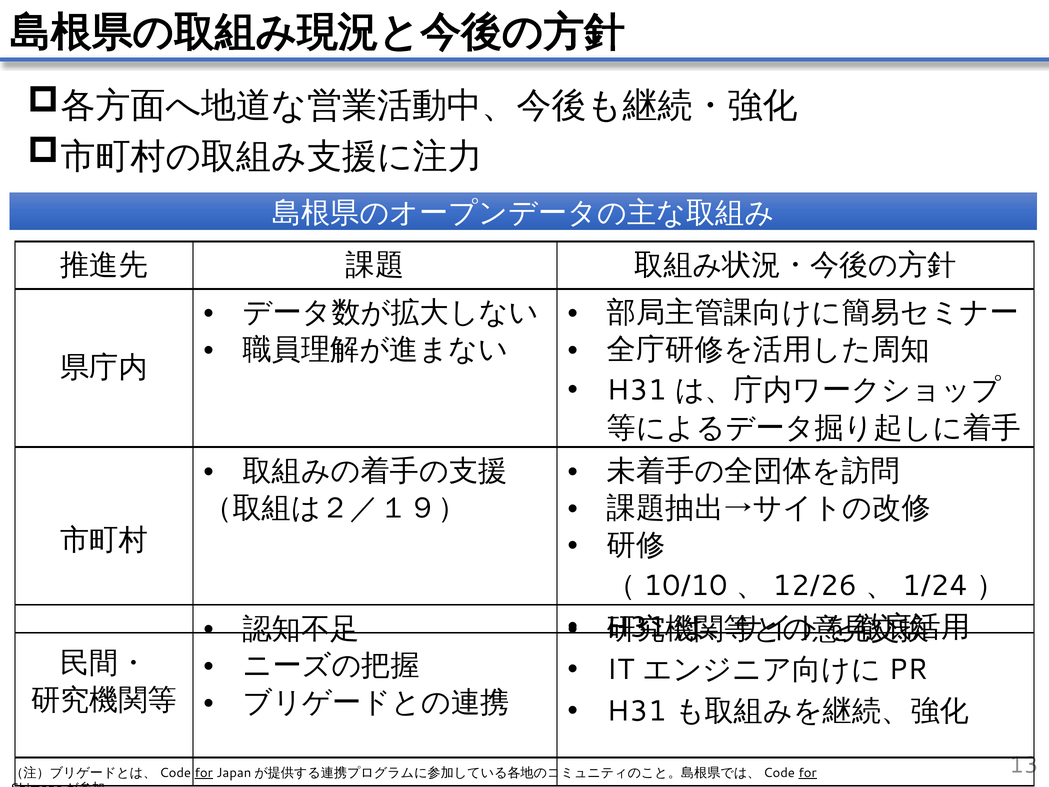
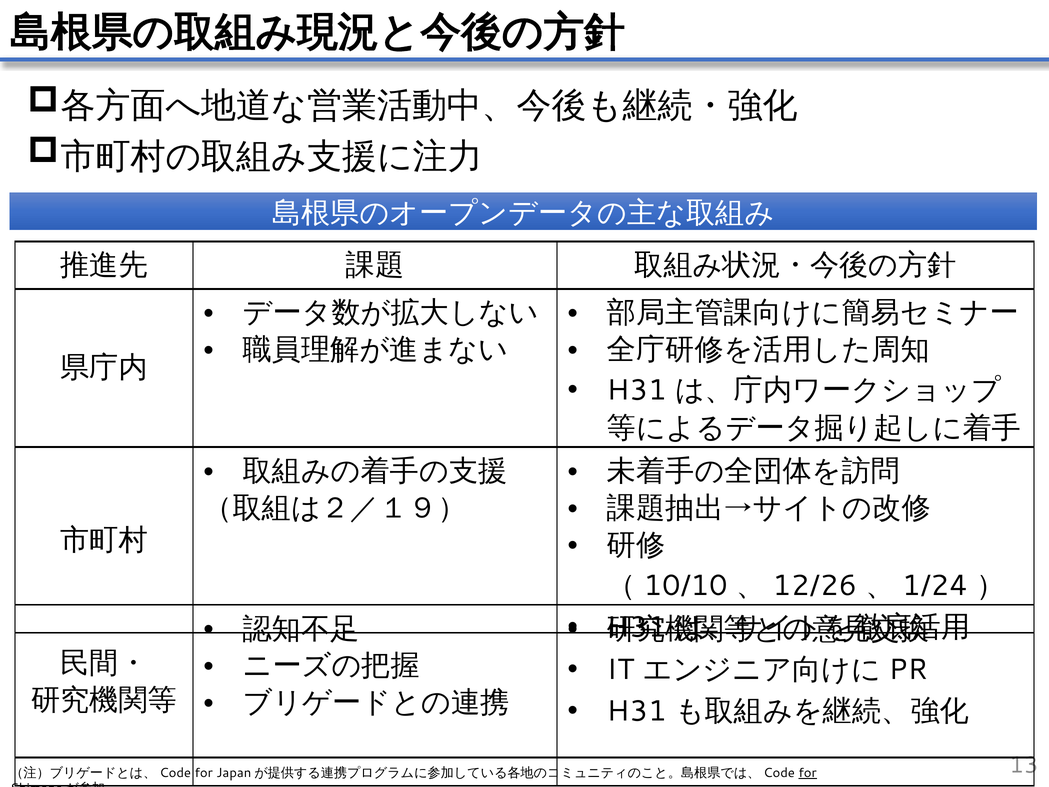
for at (204, 773) underline: present -> none
